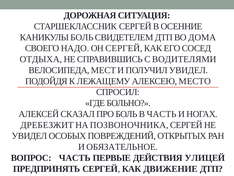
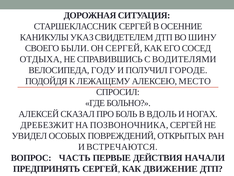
КАНИКУЛЫ БОЛЬ: БОЛЬ -> УКАЗ
ДОМА: ДОМА -> ШИНУ
НАДО: НАДО -> БЫЛИ
МЕСТ: МЕСТ -> ГОДУ
ПОЛУЧИЛ УВИДЕЛ: УВИДЕЛ -> ГОРОДЕ
В ЧАСТЬ: ЧАСТЬ -> ВДОЛЬ
ОБЯЗАТЕЛЬНОЕ: ОБЯЗАТЕЛЬНОЕ -> ВСТРЕЧАЮТСЯ
УЛИЦЕЙ: УЛИЦЕЙ -> НАЧАЛИ
